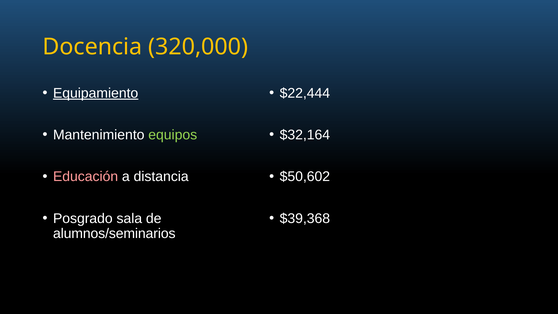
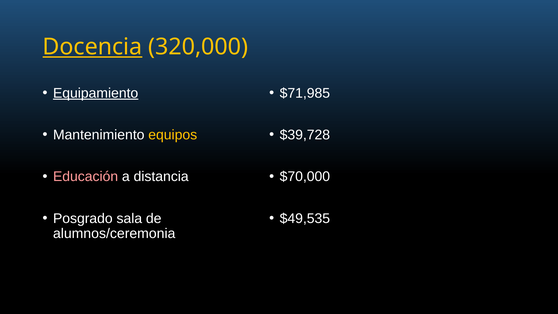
Docencia underline: none -> present
$22,444: $22,444 -> $71,985
equipos colour: light green -> yellow
$32,164: $32,164 -> $39,728
$50,602: $50,602 -> $70,000
$39,368: $39,368 -> $49,535
alumnos/seminarios: alumnos/seminarios -> alumnos/ceremonia
